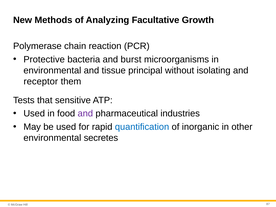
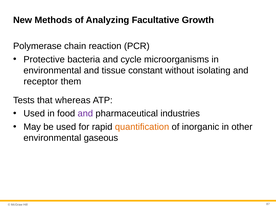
burst: burst -> cycle
principal: principal -> constant
sensitive: sensitive -> whereas
quantification colour: blue -> orange
secretes: secretes -> gaseous
